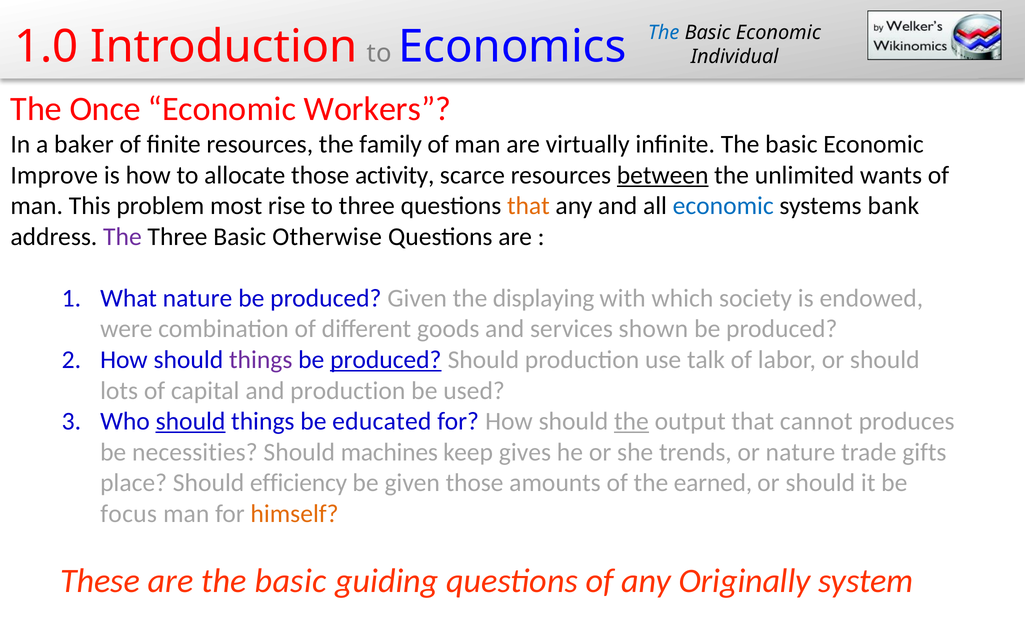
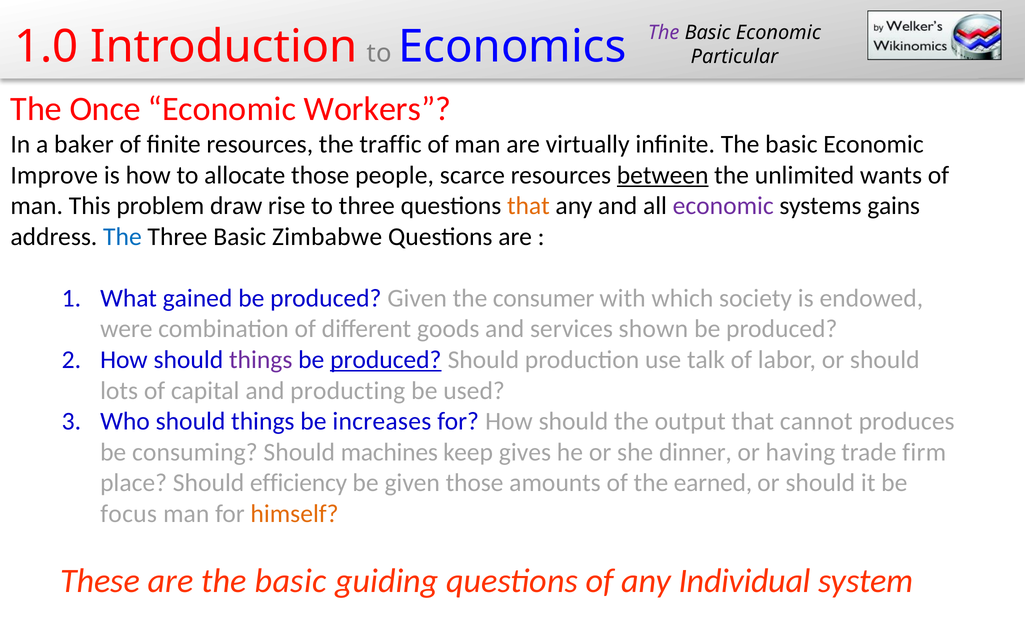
The at (664, 33) colour: blue -> purple
Individual: Individual -> Particular
family: family -> traffic
activity: activity -> people
most: most -> draw
economic at (723, 206) colour: blue -> purple
bank: bank -> gains
The at (122, 237) colour: purple -> blue
Otherwise: Otherwise -> Zimbabwe
What nature: nature -> gained
displaying: displaying -> consumer
and production: production -> producting
should at (191, 421) underline: present -> none
educated: educated -> increases
the at (631, 421) underline: present -> none
necessities: necessities -> consuming
trends: trends -> dinner
or nature: nature -> having
gifts: gifts -> firm
Originally: Originally -> Individual
